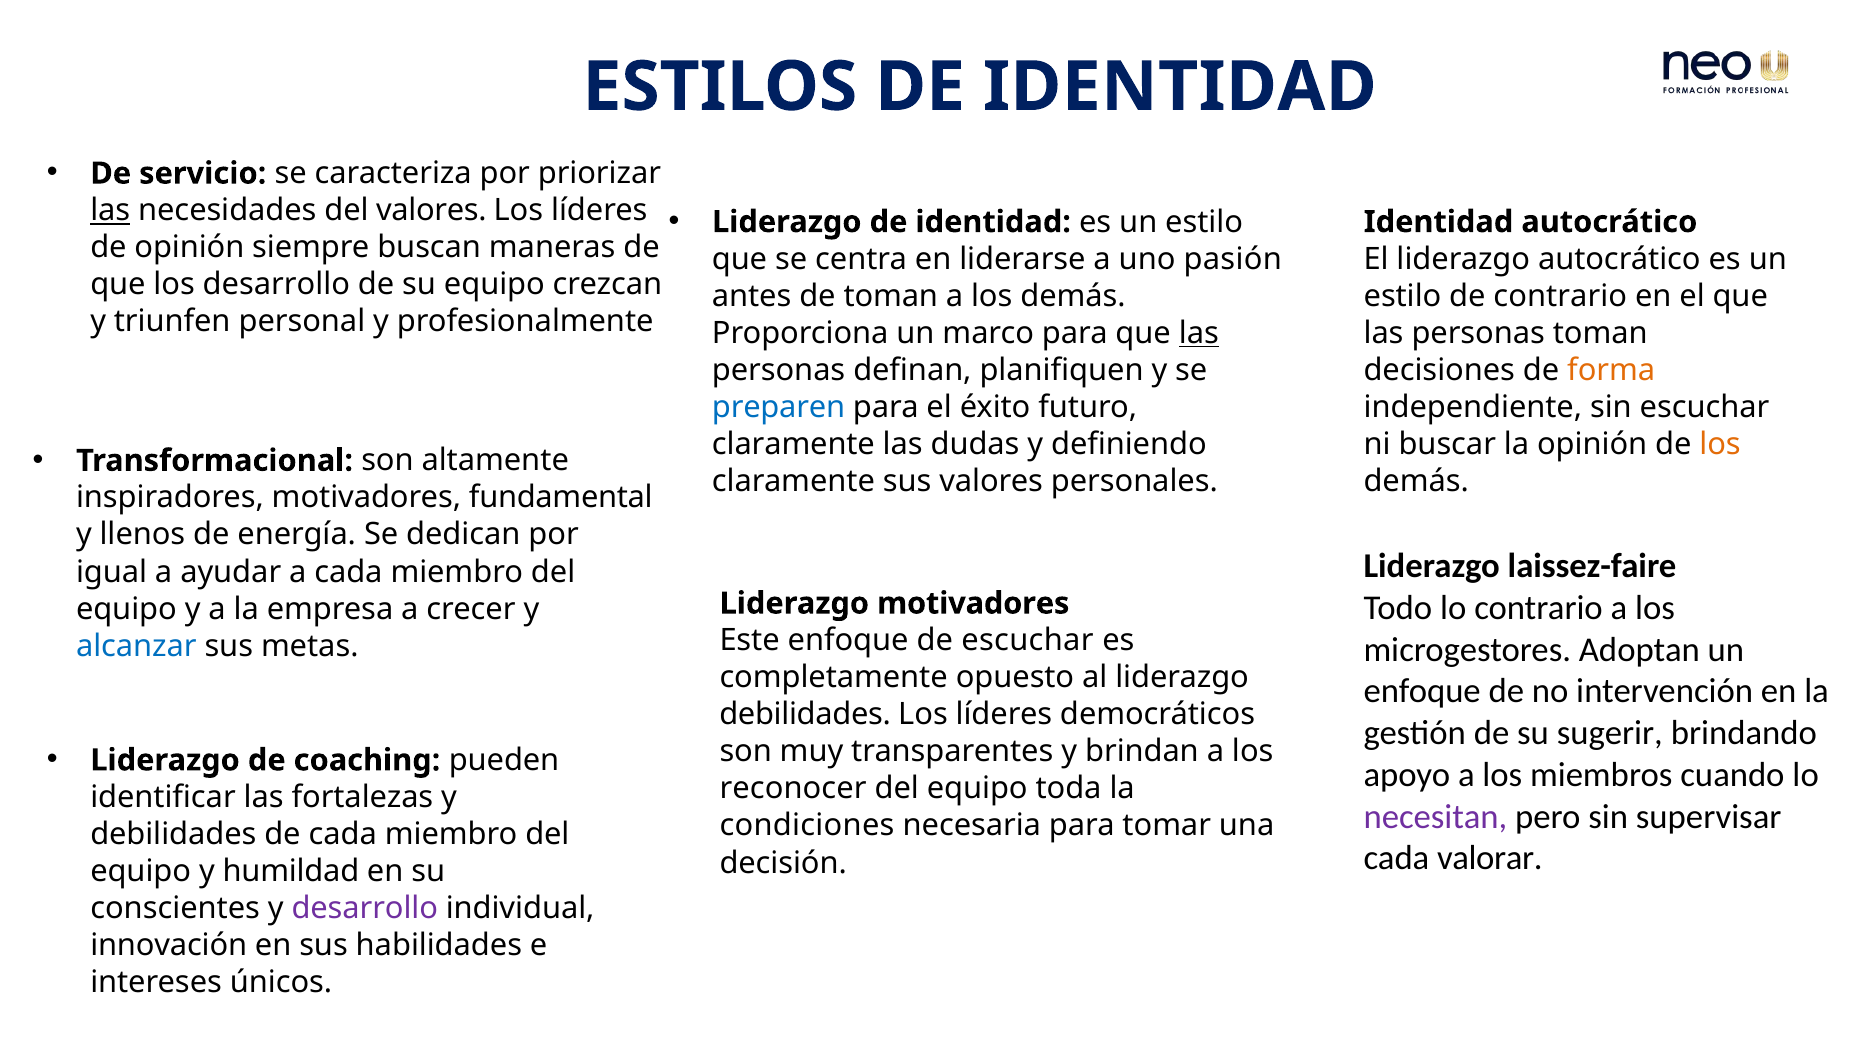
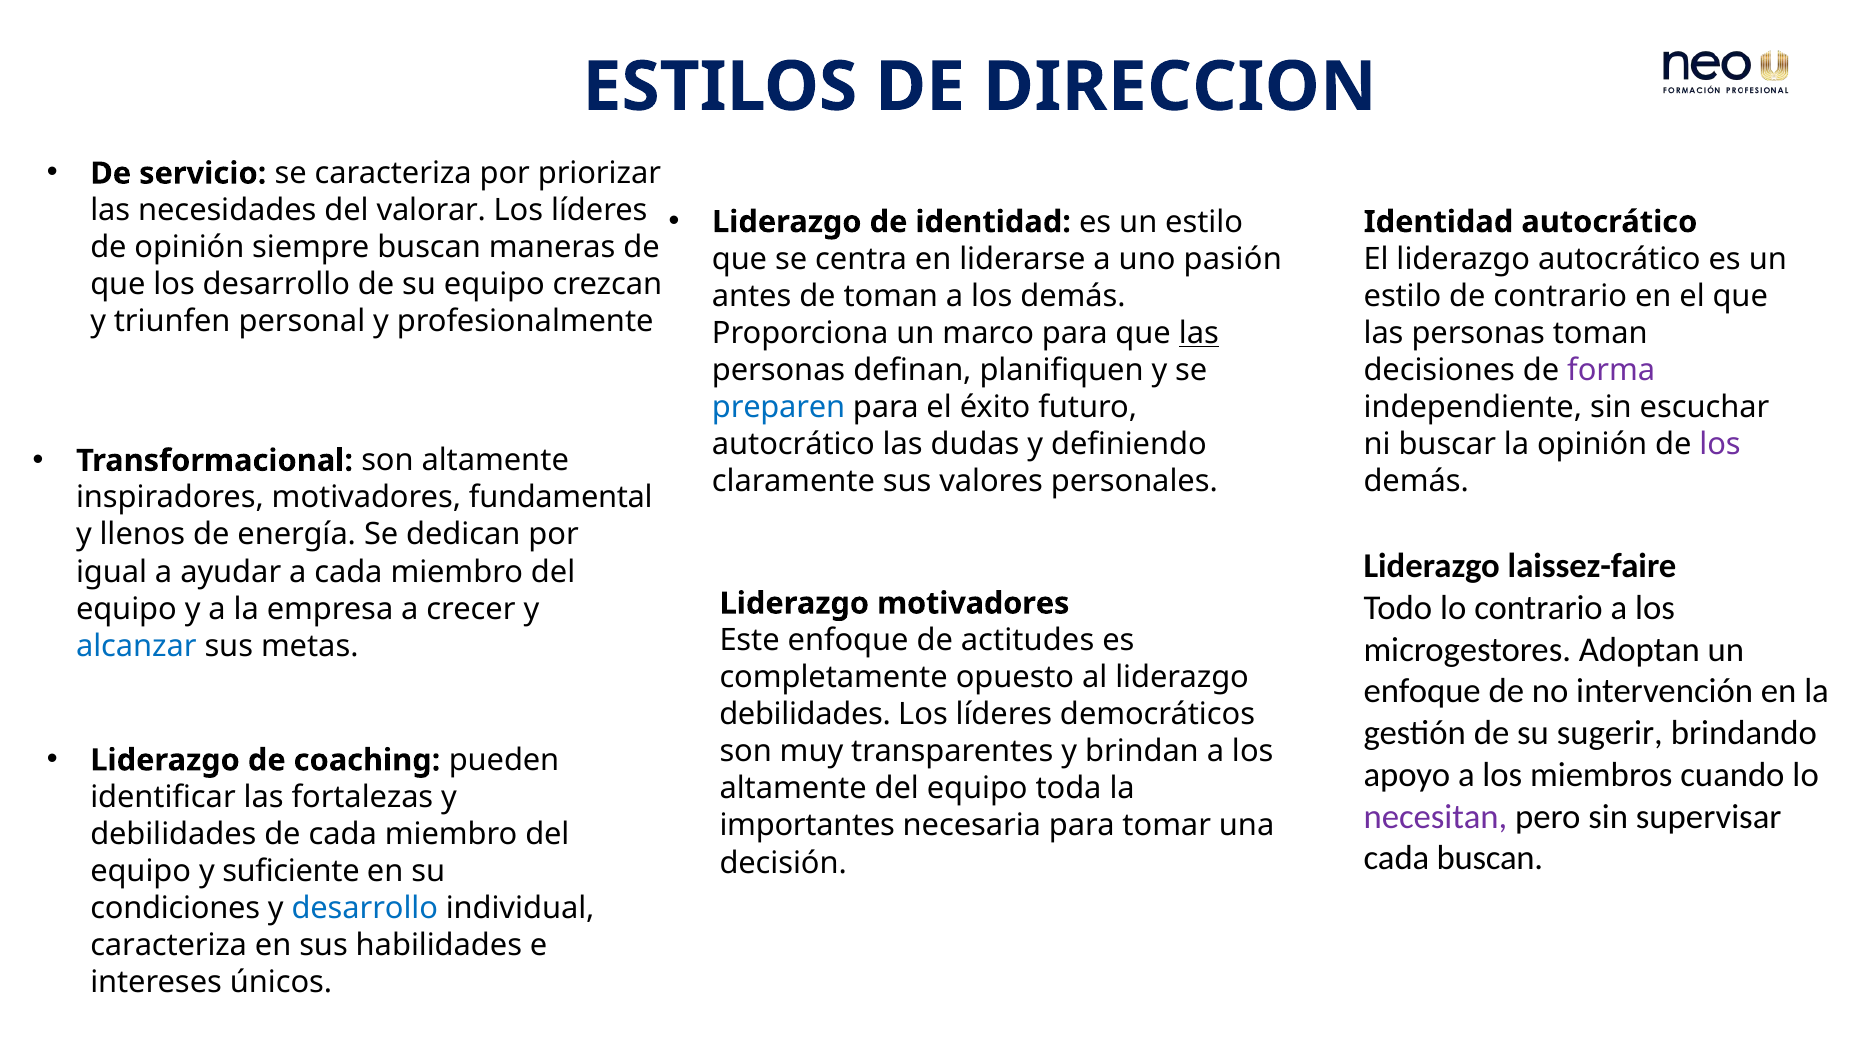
ESTILOS DE IDENTIDAD: IDENTIDAD -> DIRECCION
las at (110, 210) underline: present -> none
del valores: valores -> valorar
forma colour: orange -> purple
claramente at (793, 444): claramente -> autocrático
los at (1720, 444) colour: orange -> purple
de escuchar: escuchar -> actitudes
reconocer at (793, 788): reconocer -> altamente
condiciones: condiciones -> importantes
cada valorar: valorar -> buscan
humildad: humildad -> suficiente
conscientes: conscientes -> condiciones
desarrollo at (365, 908) colour: purple -> blue
innovación at (169, 945): innovación -> caracteriza
